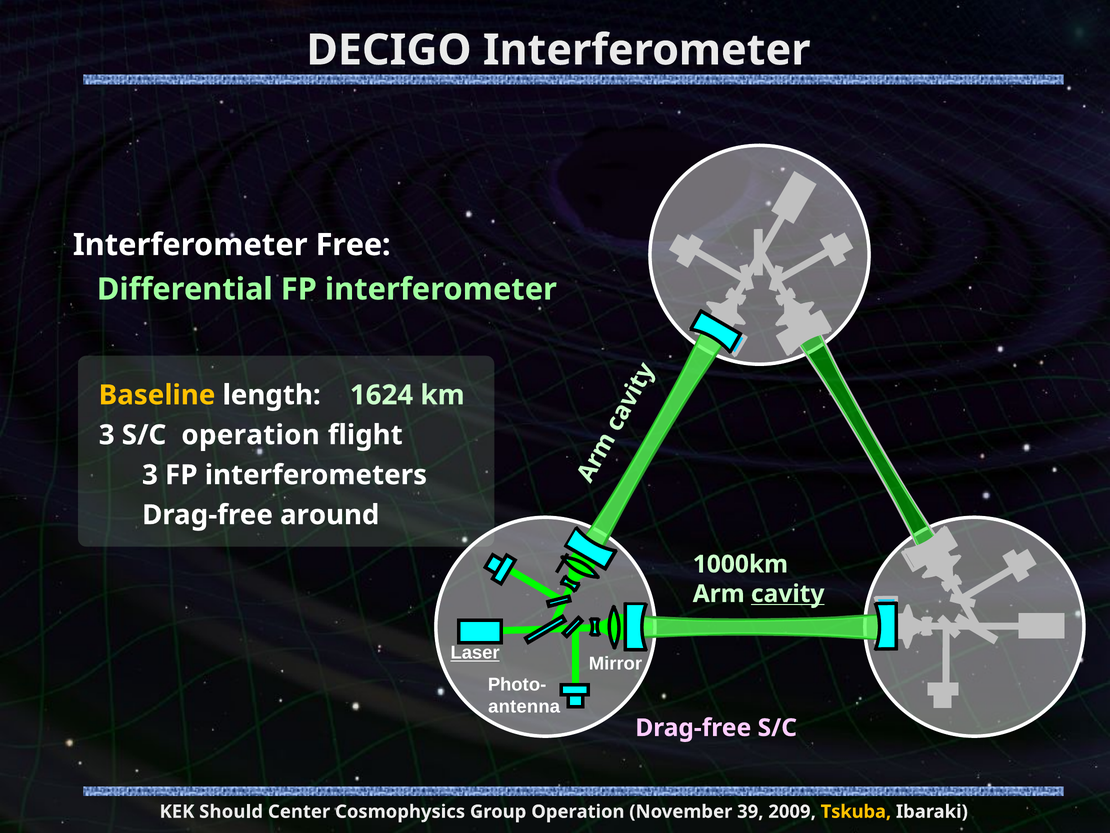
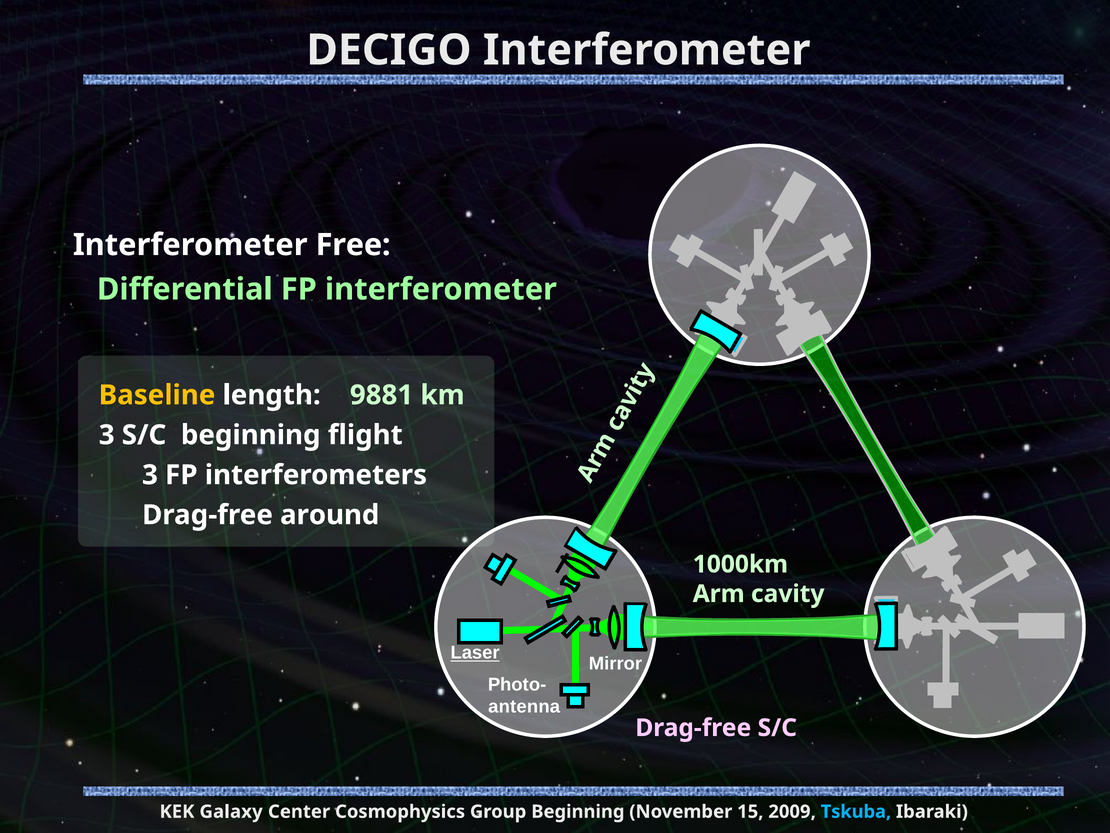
1624: 1624 -> 9881
S/C operation: operation -> beginning
cavity underline: present -> none
Should: Should -> Galaxy
Group Operation: Operation -> Beginning
39: 39 -> 15
Tskuba colour: yellow -> light blue
